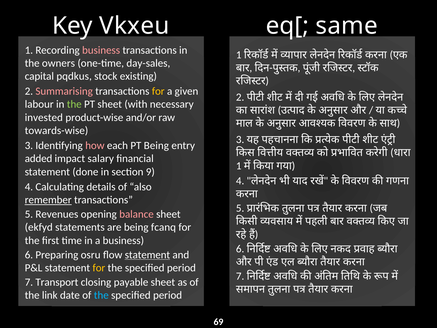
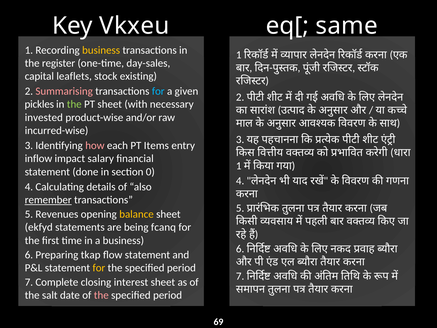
business at (101, 50) colour: pink -> yellow
owners: owners -> register
pqdkus: pqdkus -> leaflets
for at (158, 91) colour: yellow -> light blue
labour: labour -> pickles
towards-wise: towards-wise -> incurred-wise
PT Being: Being -> Items
added: added -> inflow
9: 9 -> 0
balance colour: pink -> yellow
osru: osru -> tkap
statement at (147, 255) underline: present -> none
Transport: Transport -> Complete
payable: payable -> interest
link: link -> salt
the at (101, 295) colour: light blue -> pink
